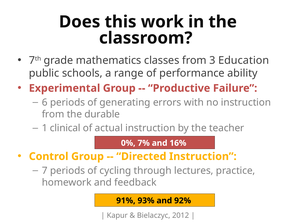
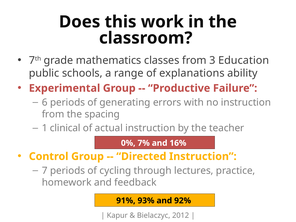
performance: performance -> explanations
durable: durable -> spacing
